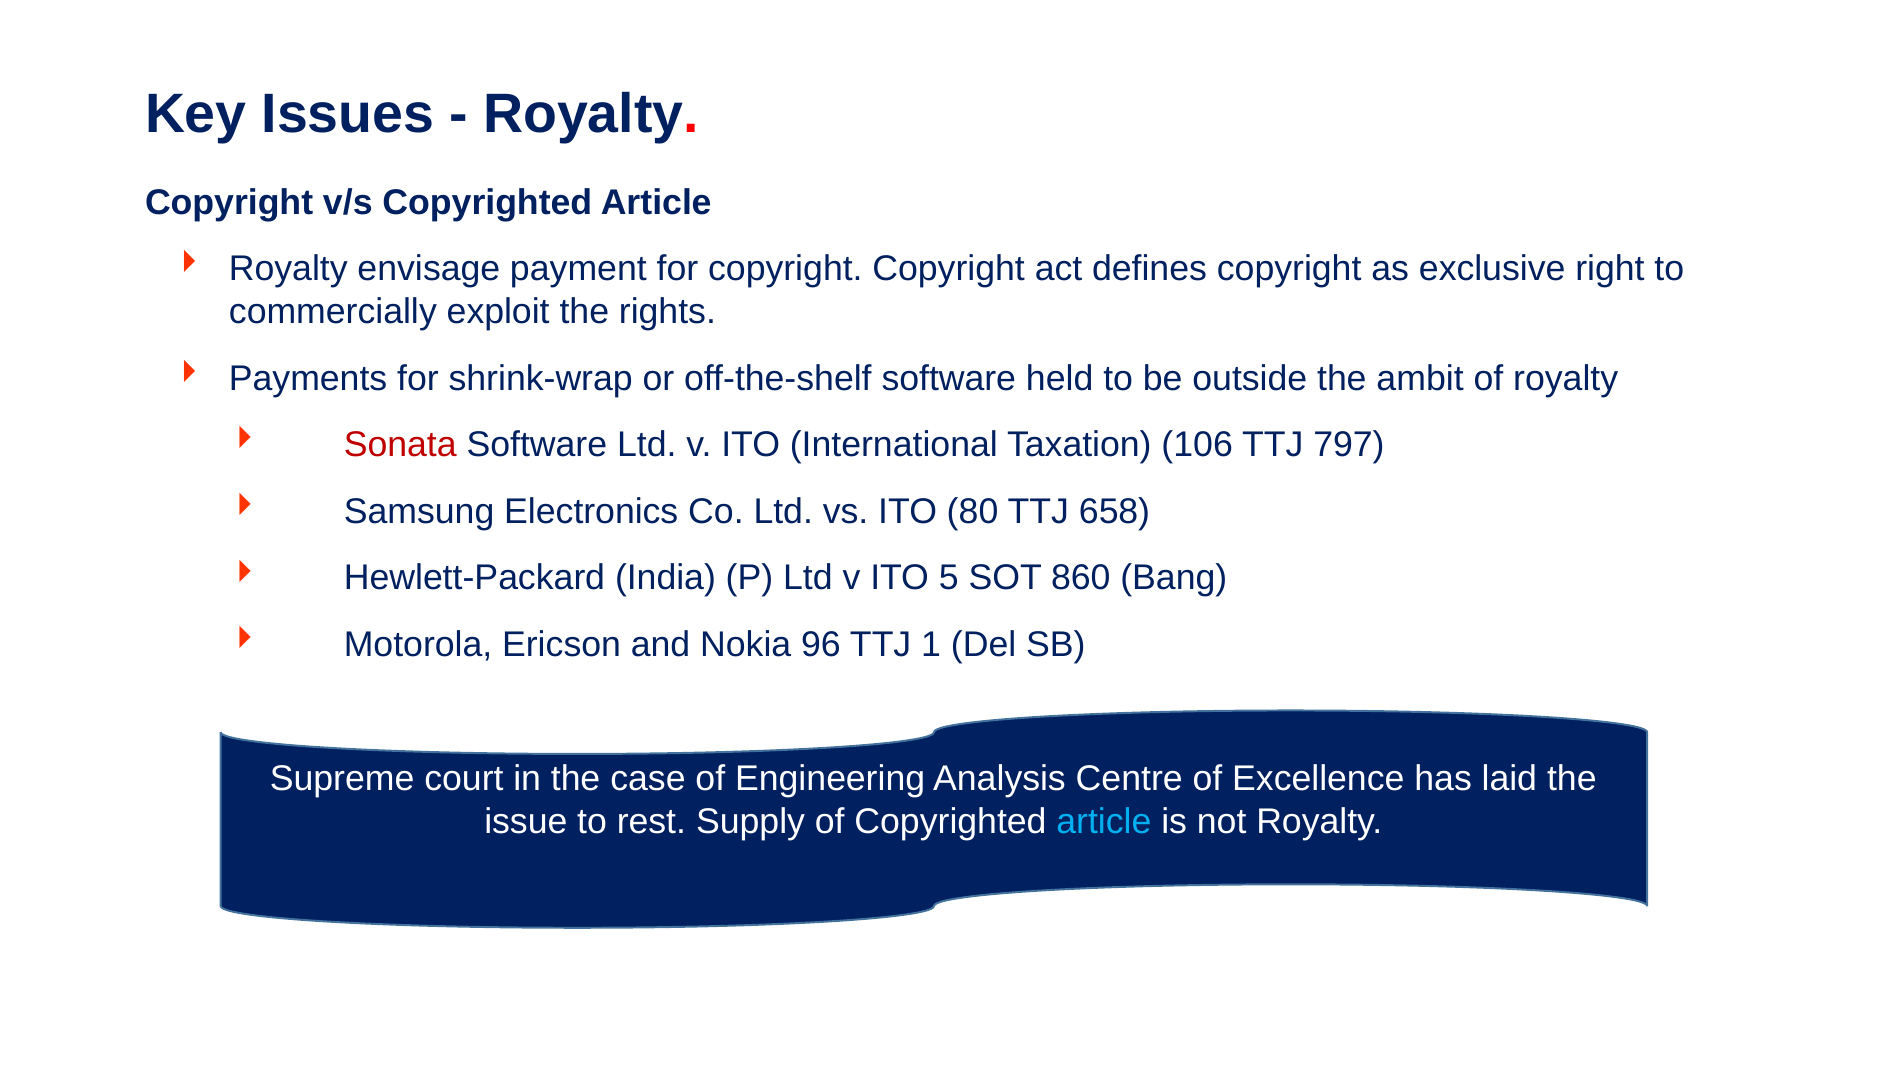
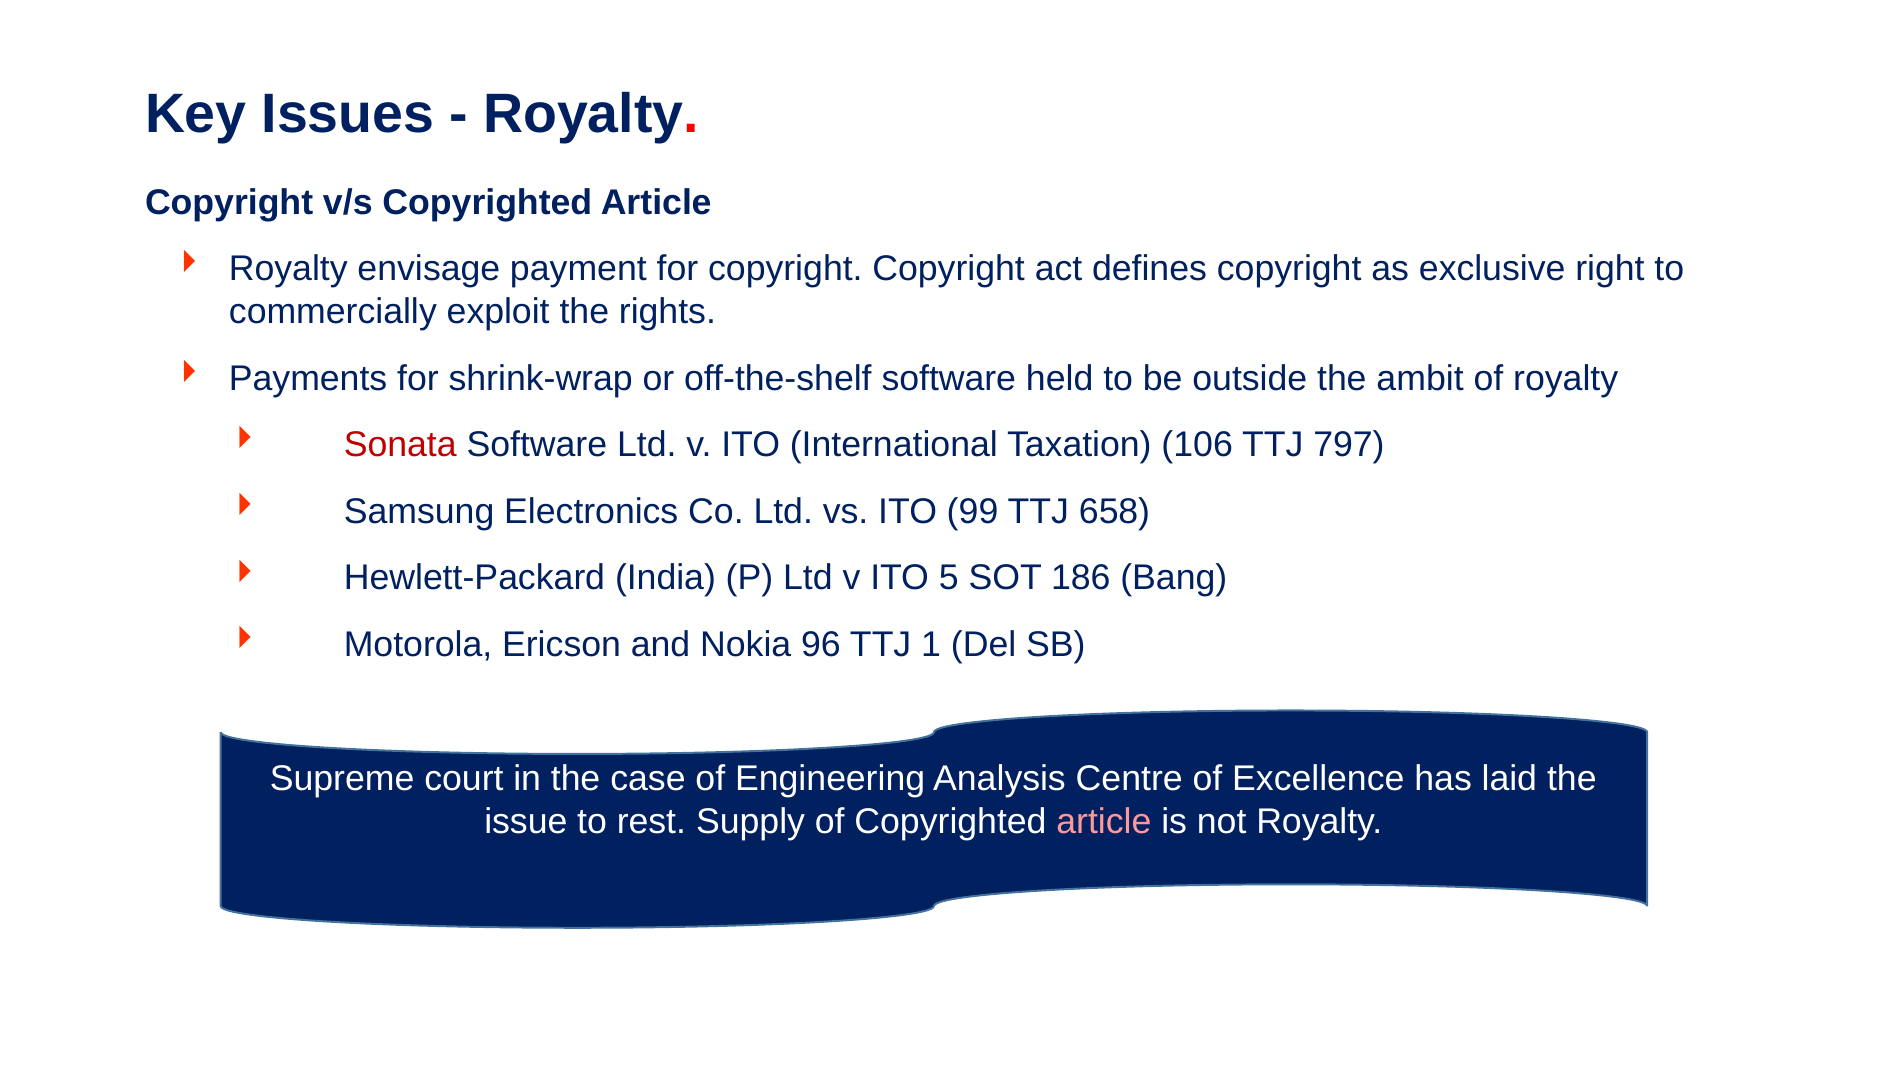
80: 80 -> 99
860: 860 -> 186
article at (1104, 821) colour: light blue -> pink
